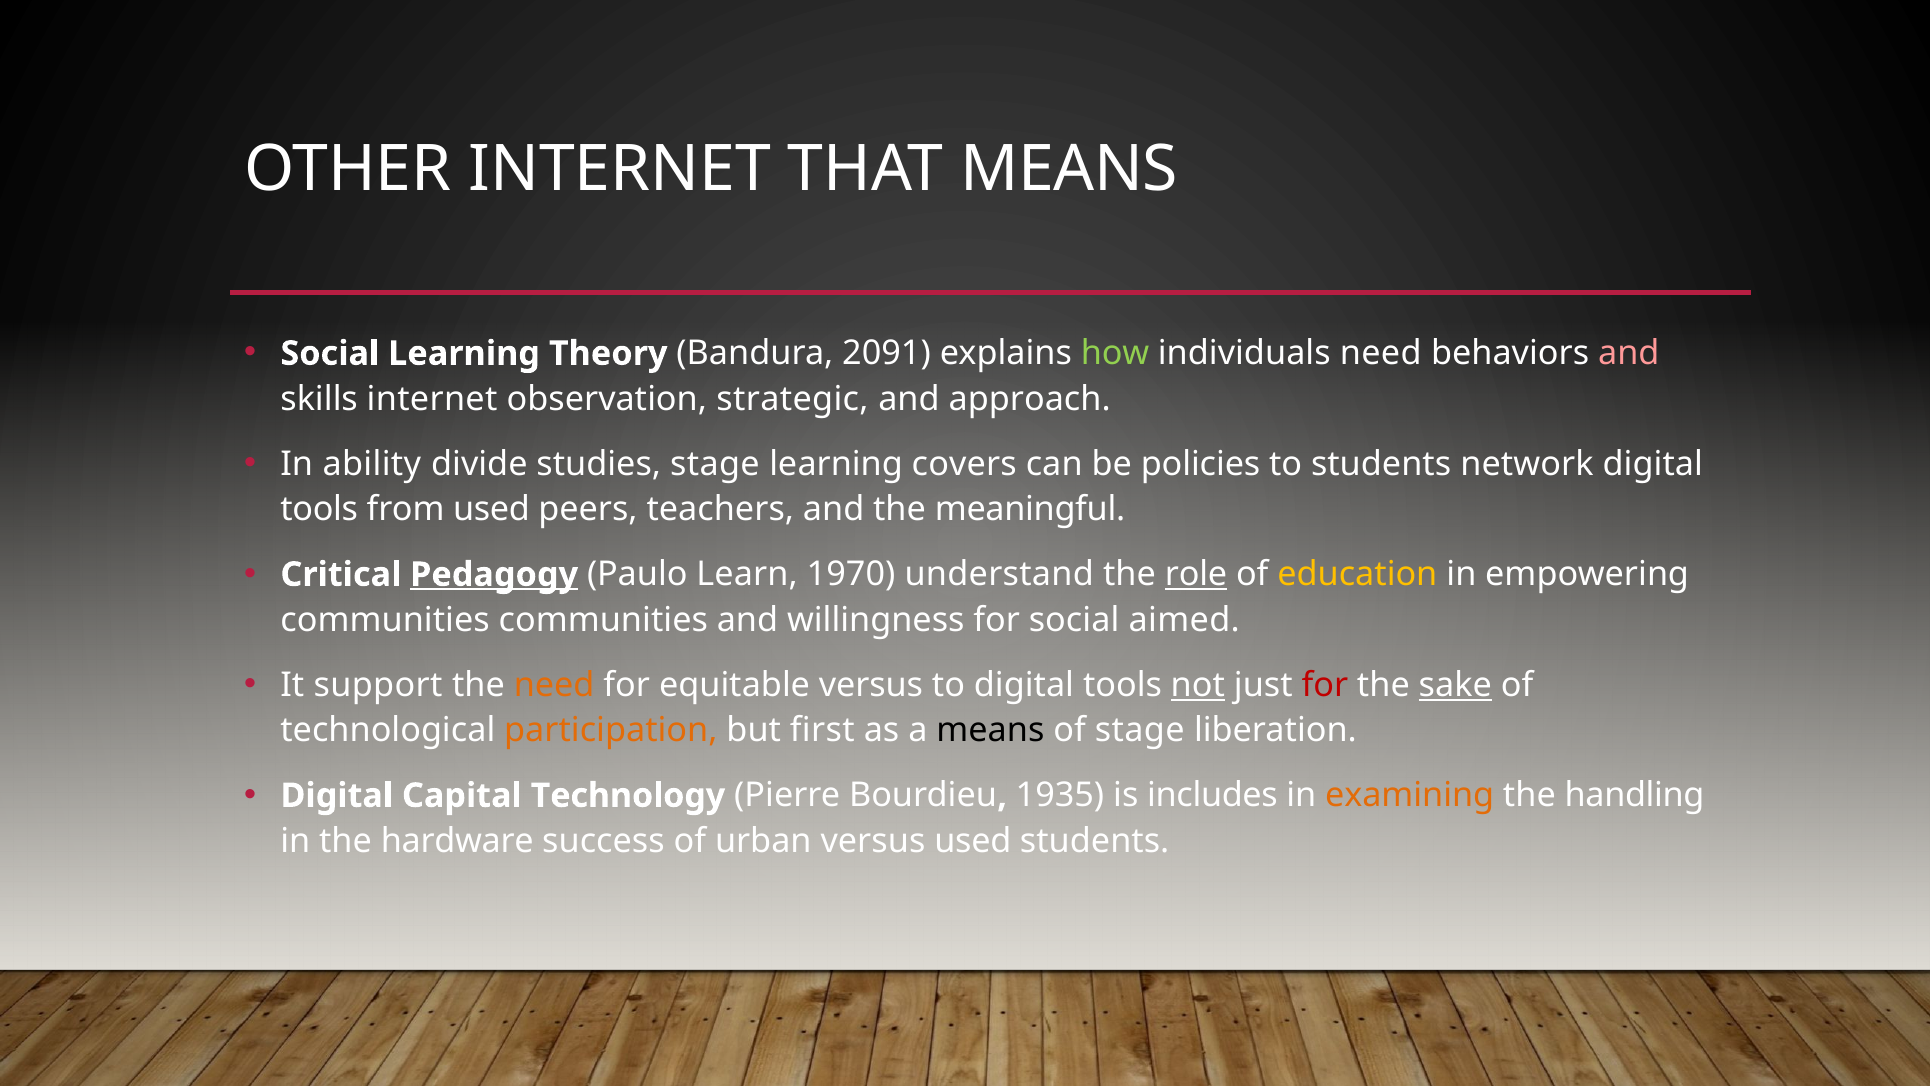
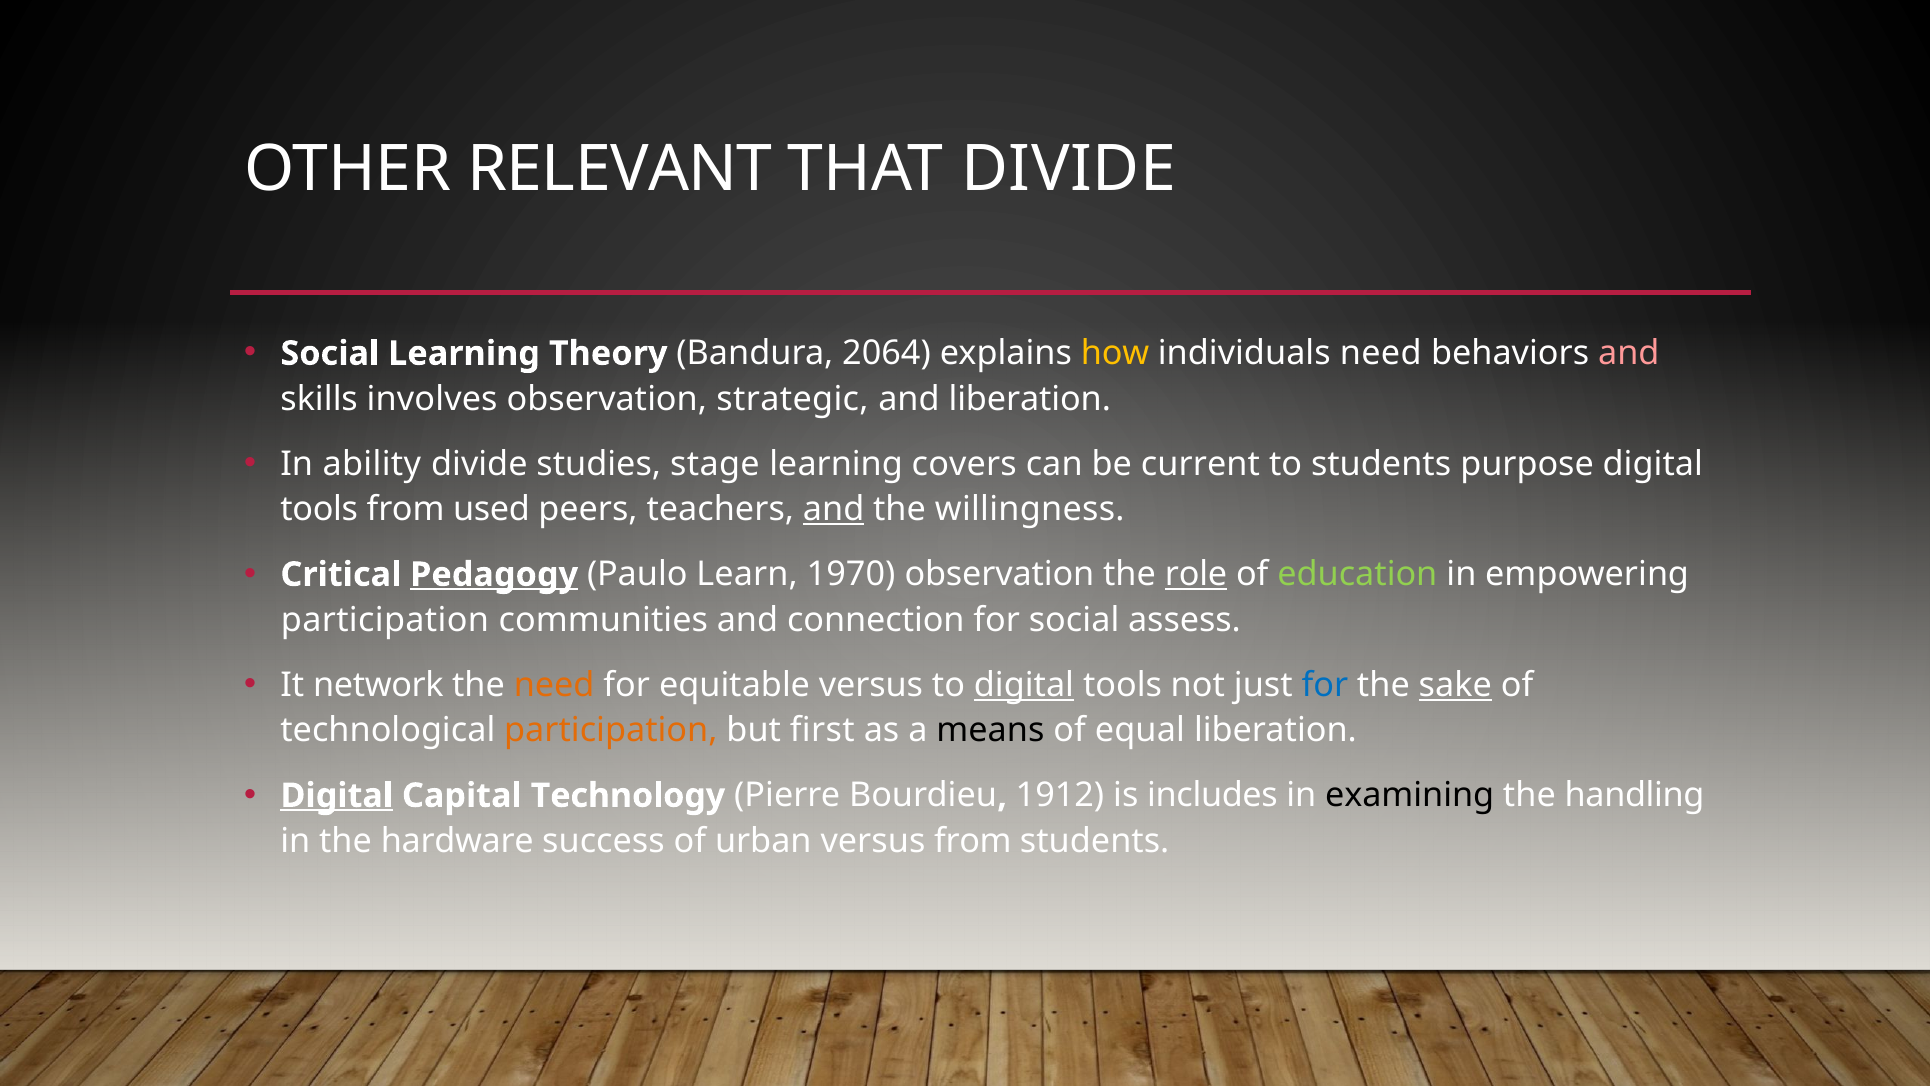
OTHER INTERNET: INTERNET -> RELEVANT
THAT MEANS: MEANS -> DIVIDE
2091: 2091 -> 2064
how colour: light green -> yellow
skills internet: internet -> involves
and approach: approach -> liberation
policies: policies -> current
network: network -> purpose
and at (834, 509) underline: none -> present
meaningful: meaningful -> willingness
1970 understand: understand -> observation
education colour: yellow -> light green
communities at (385, 620): communities -> participation
willingness: willingness -> connection
aimed: aimed -> assess
support: support -> network
digital at (1024, 685) underline: none -> present
not underline: present -> none
for at (1325, 685) colour: red -> blue
of stage: stage -> equal
Digital at (337, 795) underline: none -> present
1935: 1935 -> 1912
examining colour: orange -> black
versus used: used -> from
